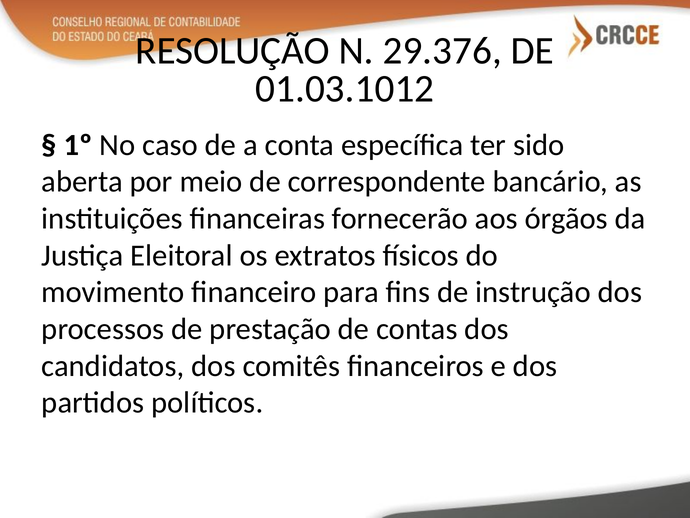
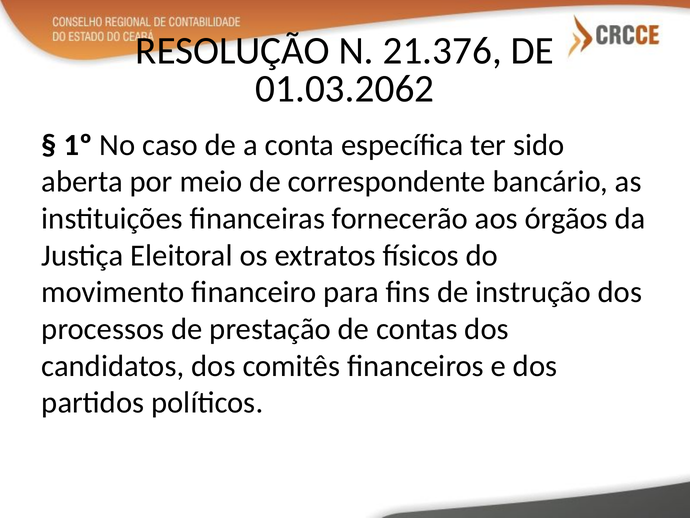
29.376: 29.376 -> 21.376
01.03.1012: 01.03.1012 -> 01.03.2062
